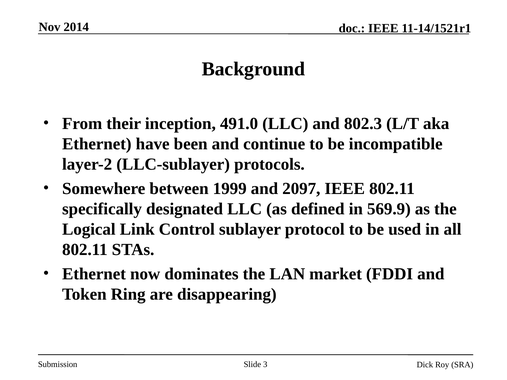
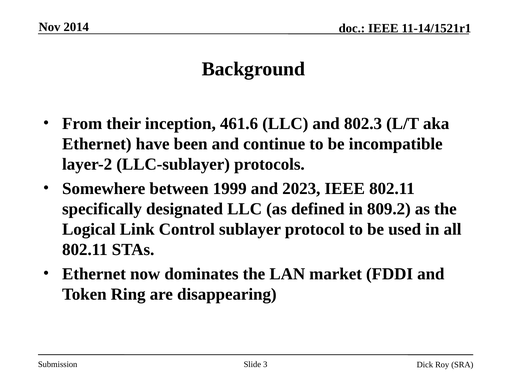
491.0: 491.0 -> 461.6
2097: 2097 -> 2023
569.9: 569.9 -> 809.2
